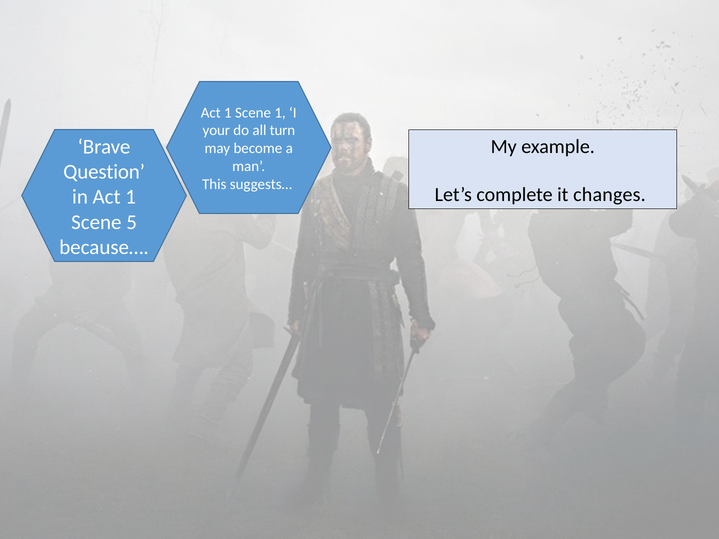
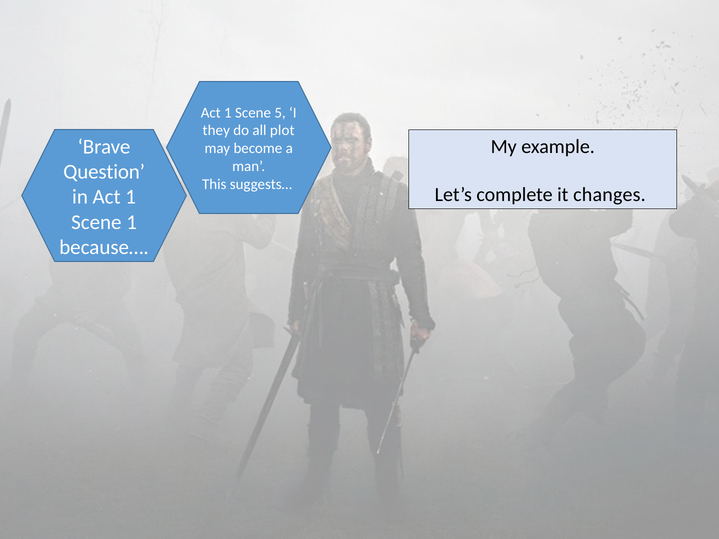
Scene 1: 1 -> 5
your: your -> they
turn: turn -> plot
Scene 5: 5 -> 1
